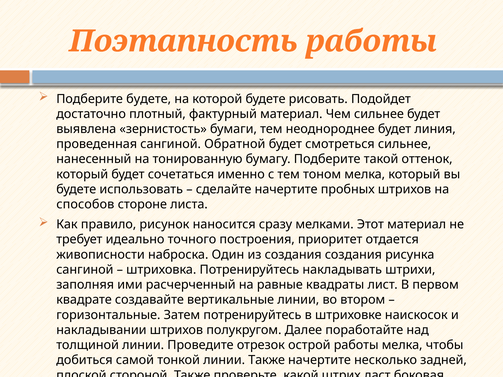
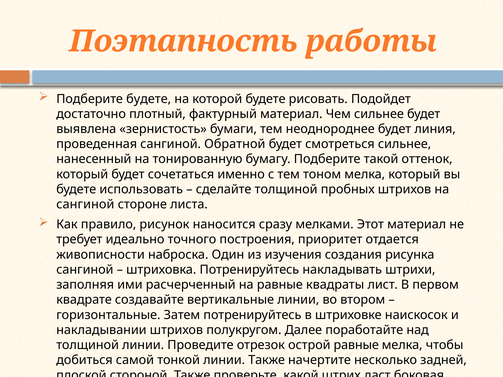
сделайте начертите: начертите -> толщиной
способов at (85, 205): способов -> сангиной
из создания: создания -> изучения
острой работы: работы -> равные
